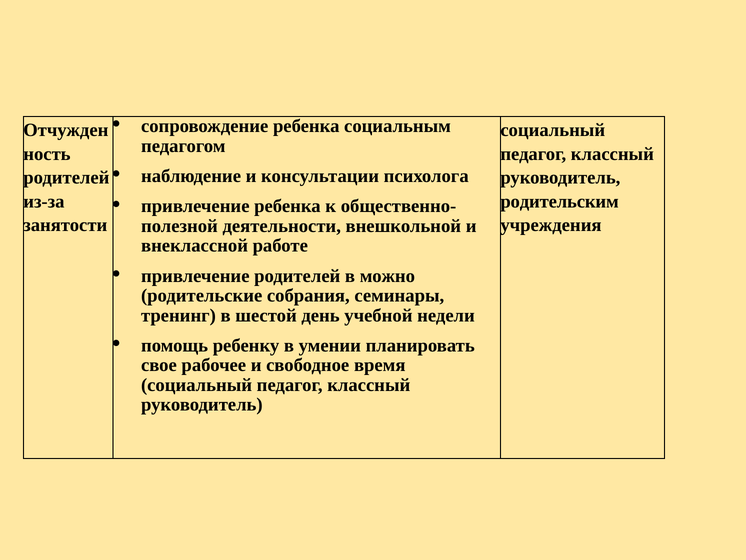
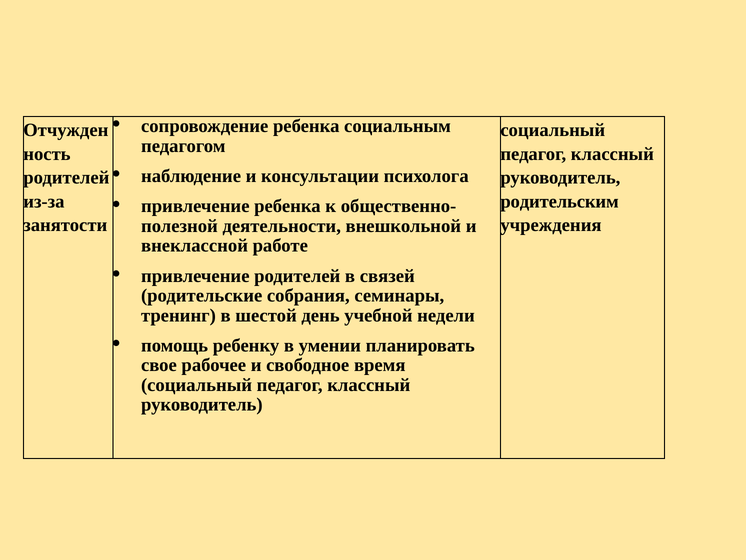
можно: можно -> связей
